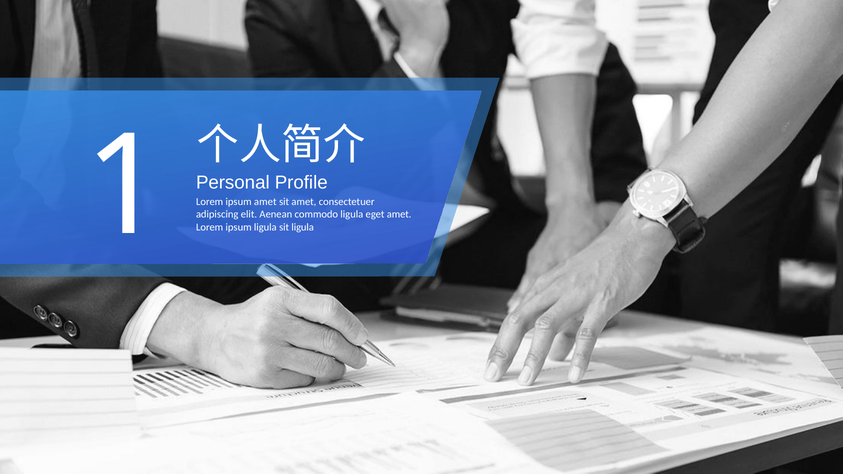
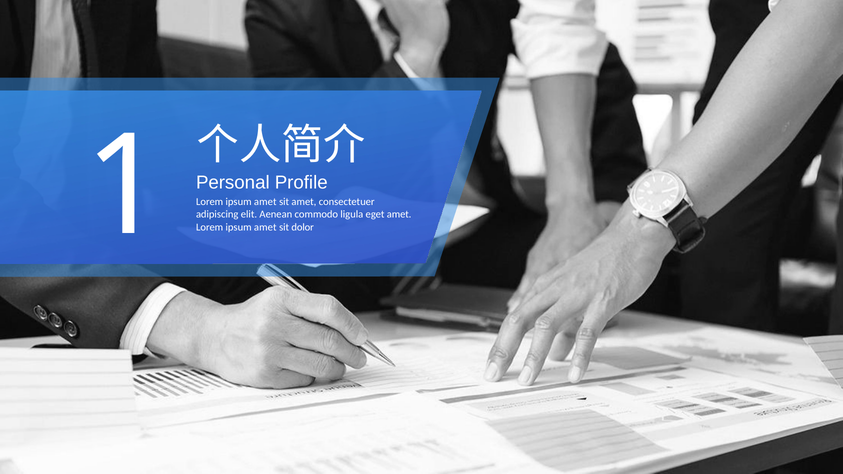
ligula at (265, 227): ligula -> amet
sit ligula: ligula -> dolor
